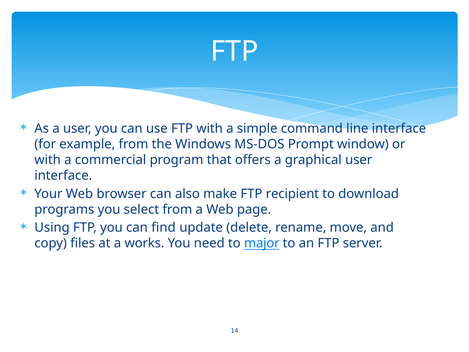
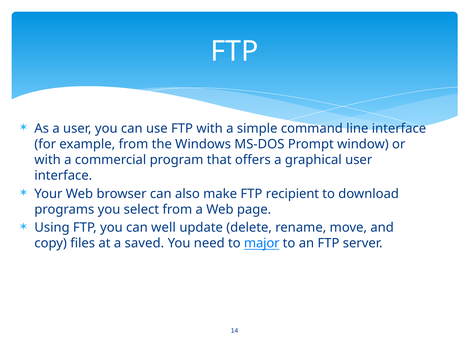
find: find -> well
works: works -> saved
